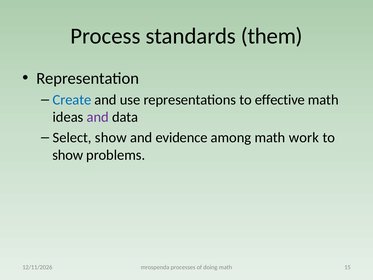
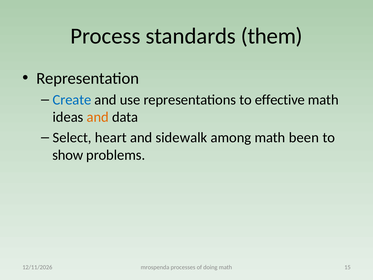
and at (98, 117) colour: purple -> orange
Select show: show -> heart
evidence: evidence -> sidewalk
work: work -> been
